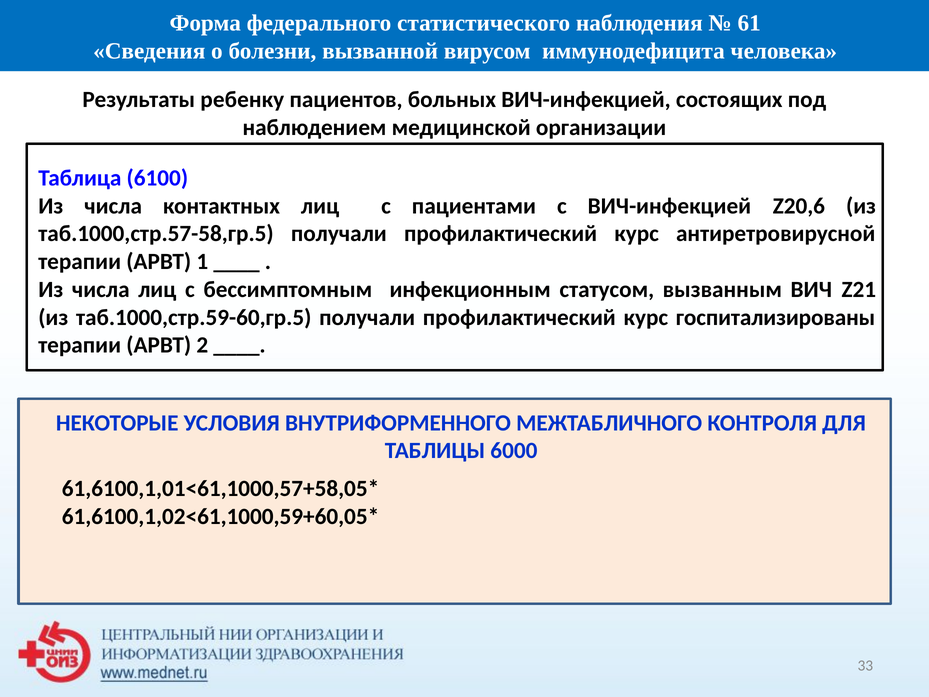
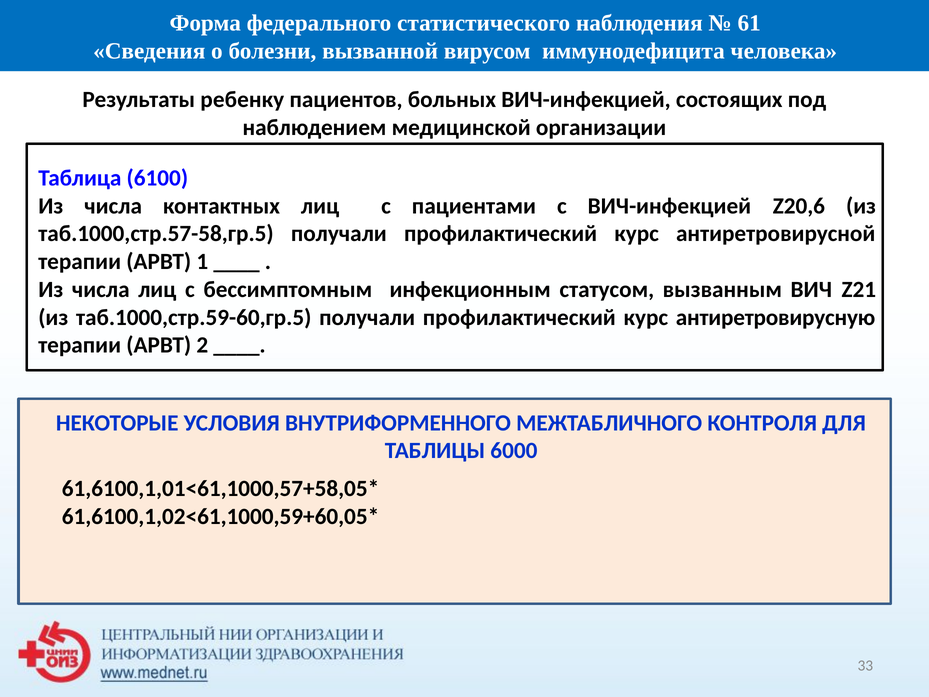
госпитализированы: госпитализированы -> антиретровирусную
